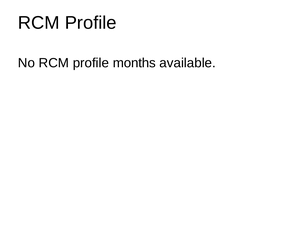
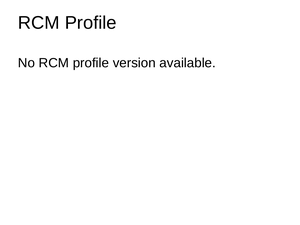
months: months -> version
